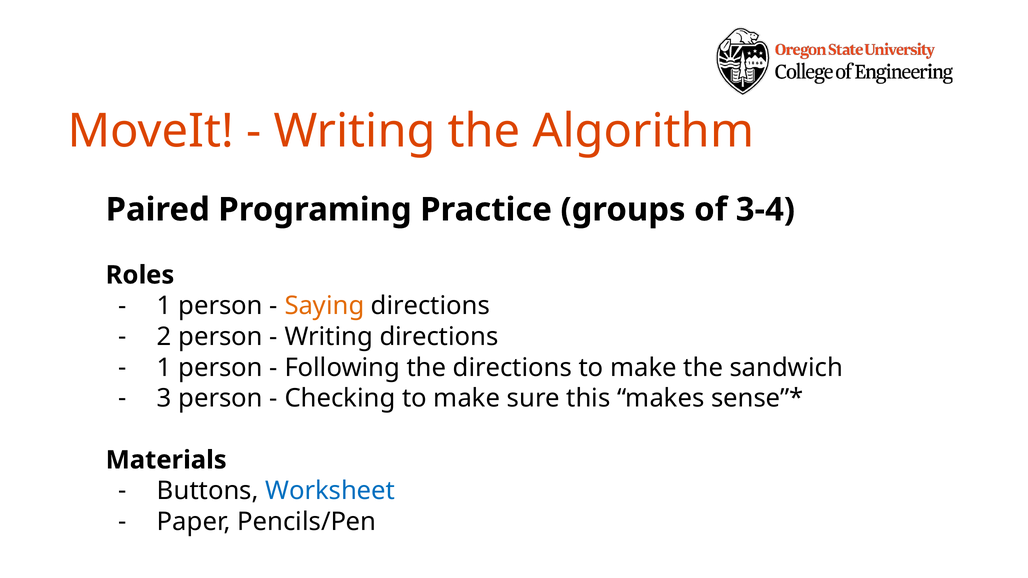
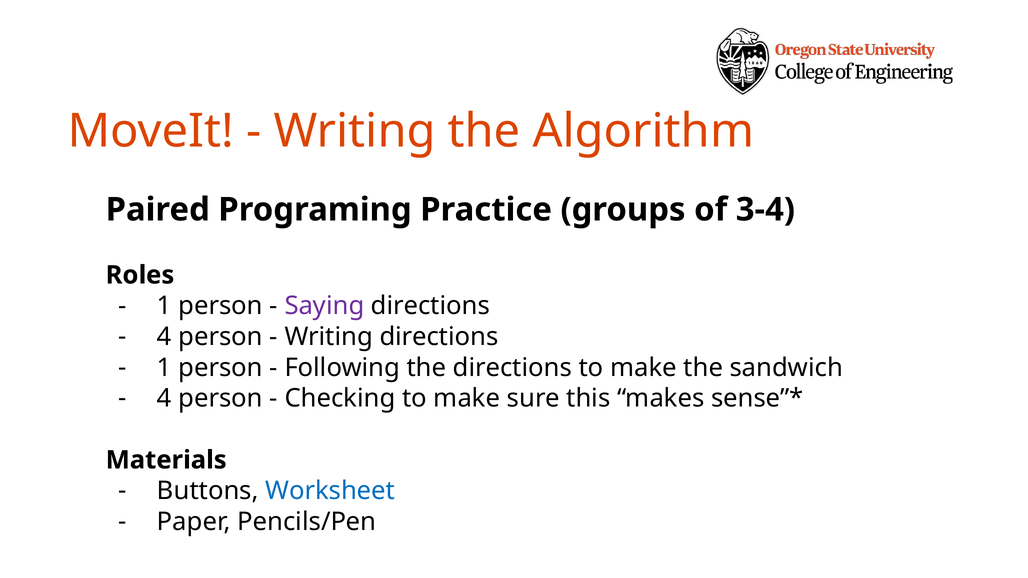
Saying colour: orange -> purple
2 at (164, 337): 2 -> 4
3 at (164, 399): 3 -> 4
